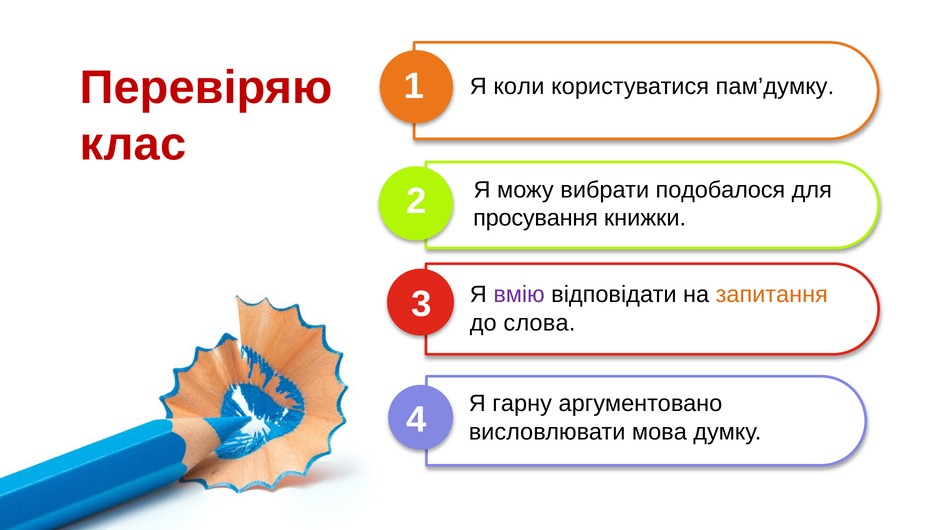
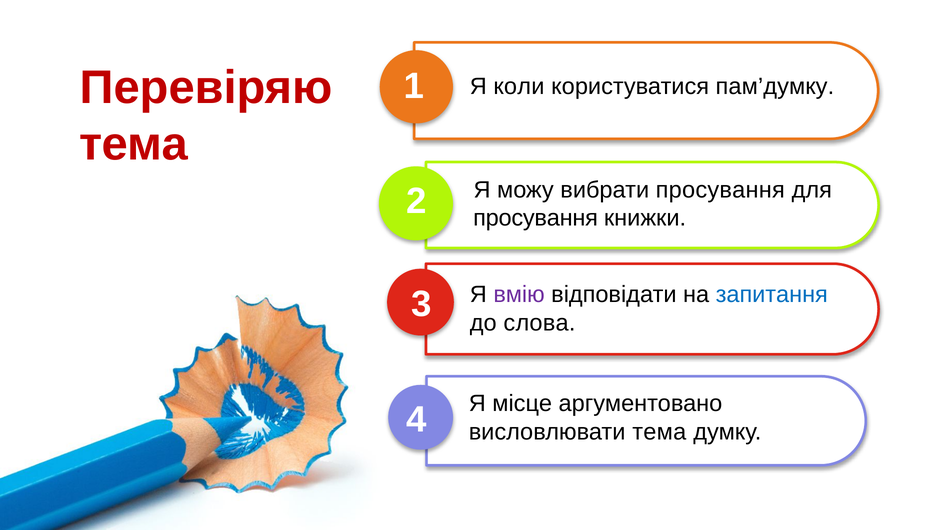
клас at (133, 145): клас -> тема
вибрати подобалося: подобалося -> просування
запитання colour: orange -> blue
гарну: гарну -> місце
висловлювати мова: мова -> тема
